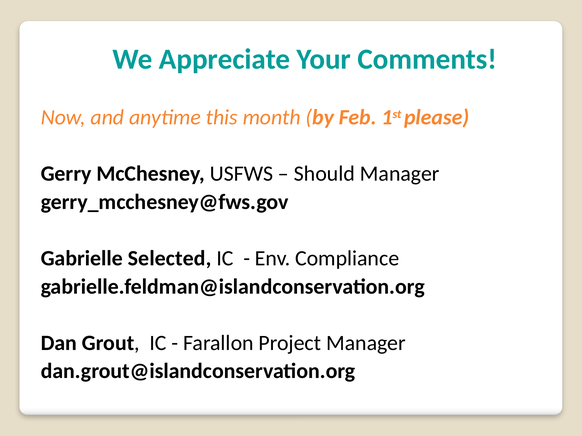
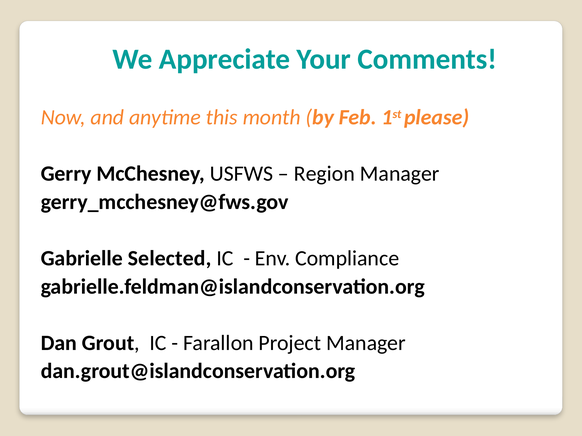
Should: Should -> Region
